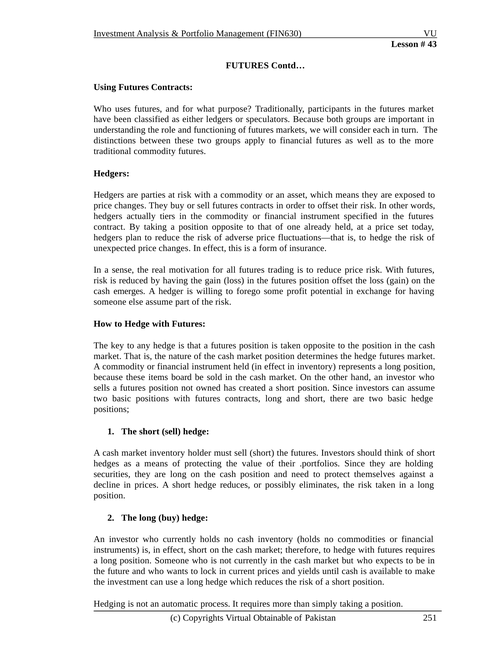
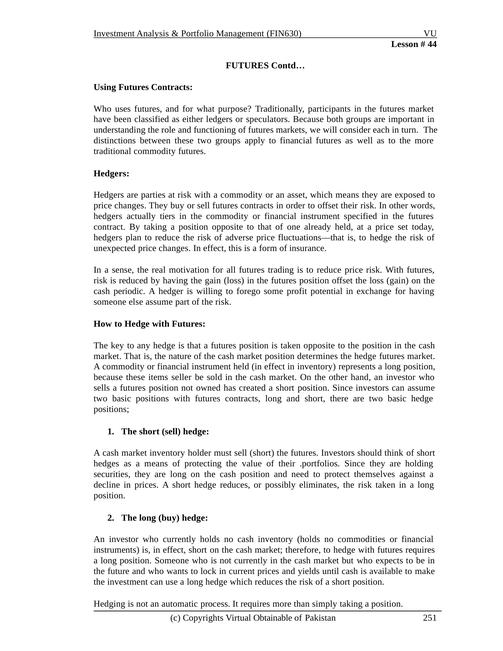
43: 43 -> 44
emerges: emerges -> periodic
board: board -> seller
